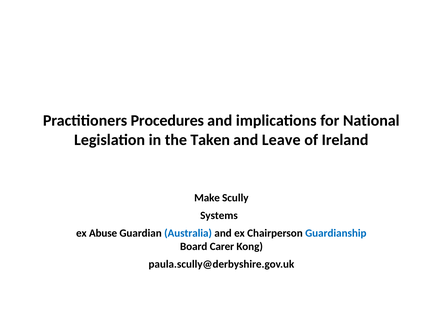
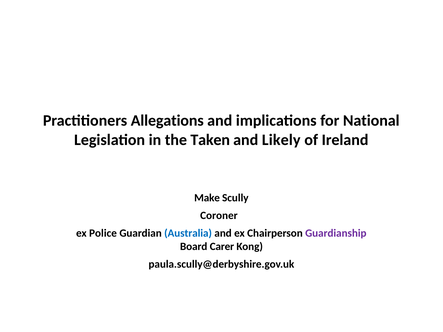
Procedures: Procedures -> Allegations
Leave: Leave -> Likely
Systems: Systems -> Coroner
Abuse: Abuse -> Police
Guardianship colour: blue -> purple
